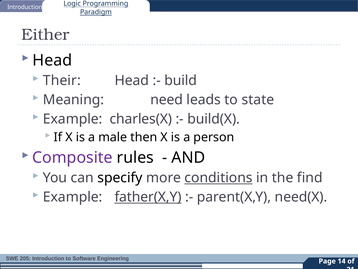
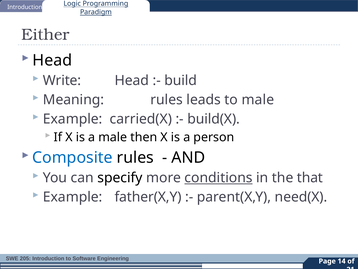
Their: Their -> Write
Meaning need: need -> rules
to state: state -> male
charles(X: charles(X -> carried(X
Composite colour: purple -> blue
find: find -> that
father(X,Y underline: present -> none
